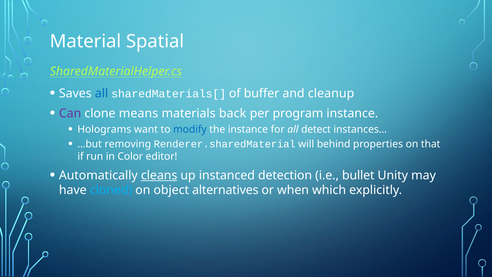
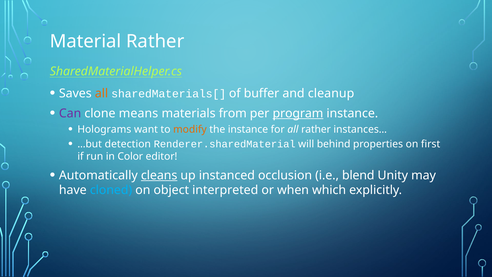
Material Spatial: Spatial -> Rather
all at (102, 93) colour: blue -> orange
back: back -> from
program underline: none -> present
modify colour: blue -> orange
all detect: detect -> rather
removing: removing -> detection
that: that -> first
detection: detection -> occlusion
bullet: bullet -> blend
alternatives: alternatives -> interpreted
